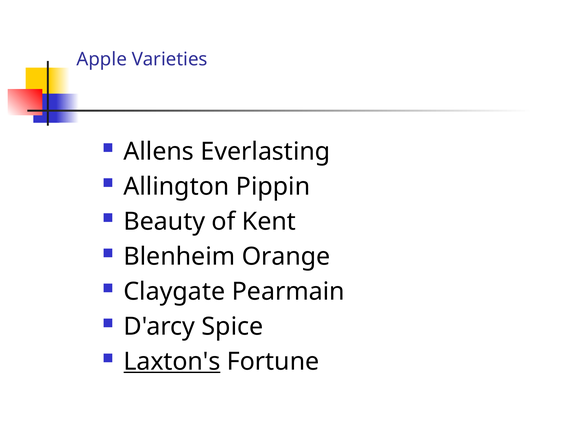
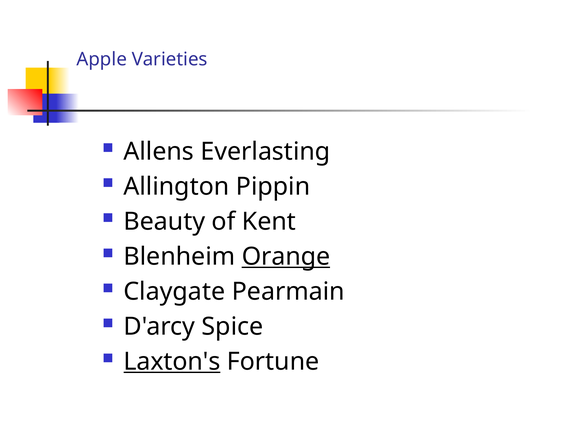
Orange underline: none -> present
